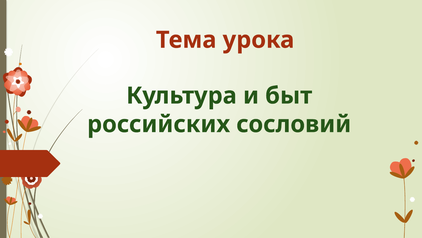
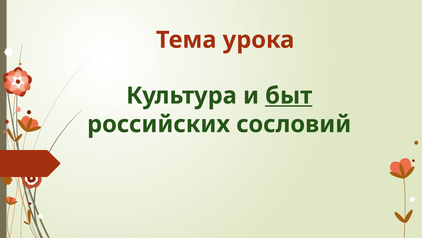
быт underline: none -> present
